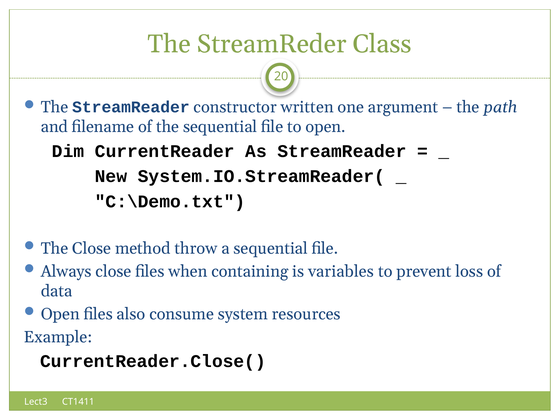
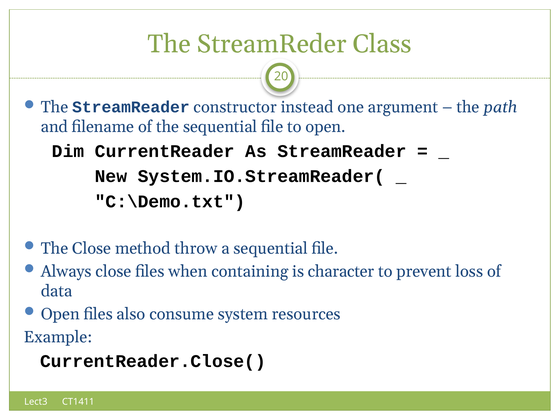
written: written -> instead
variables: variables -> character
